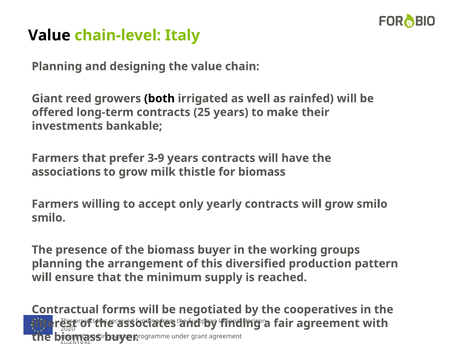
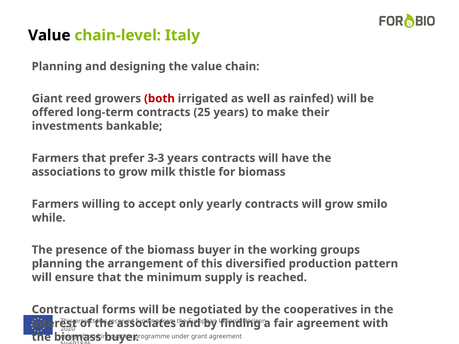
both colour: black -> red
3-9: 3-9 -> 3-3
smilo at (49, 218): smilo -> while
